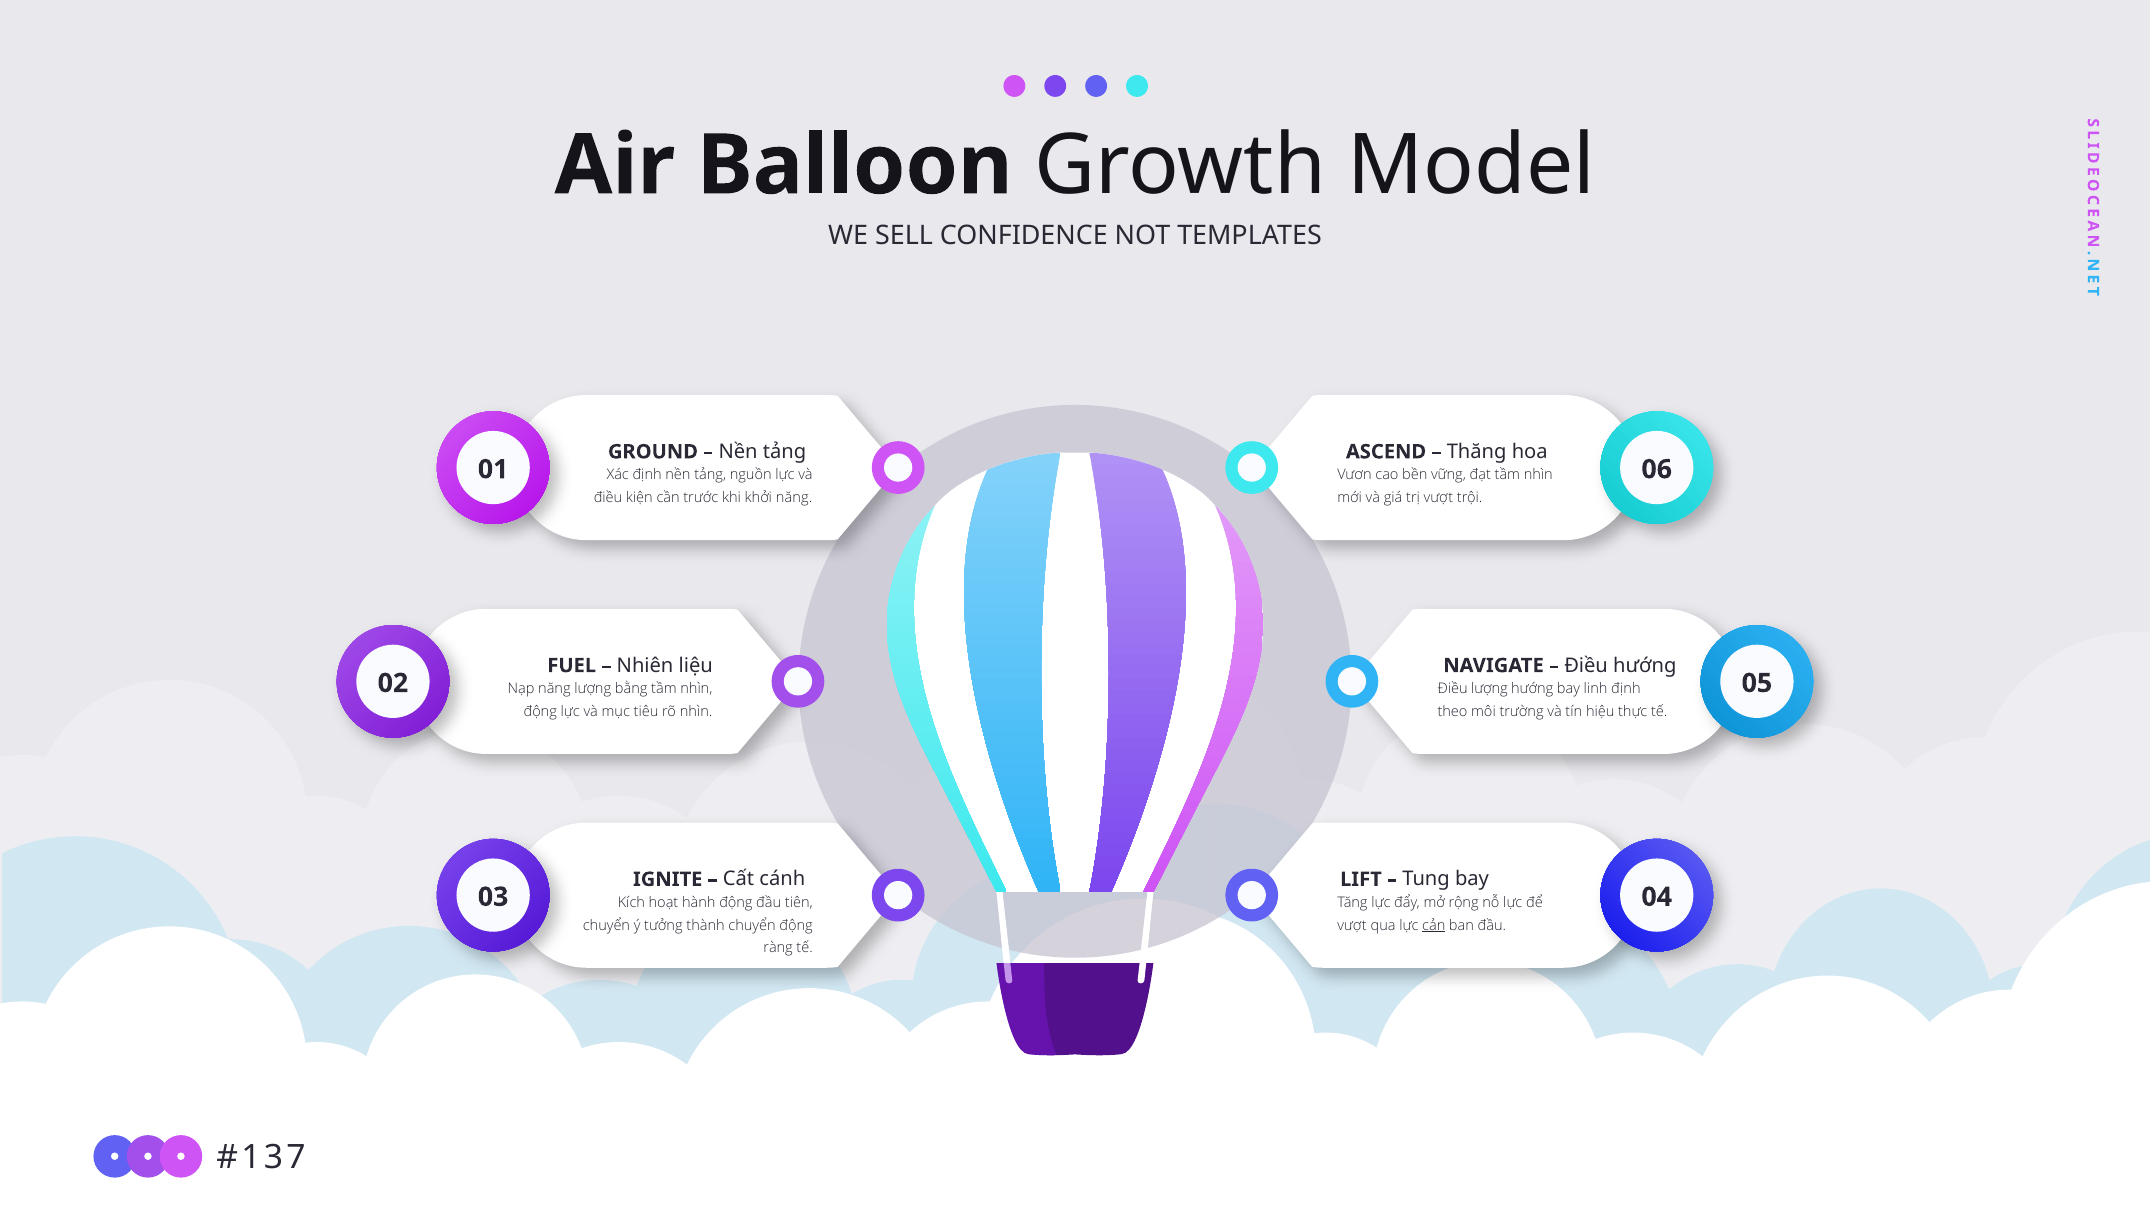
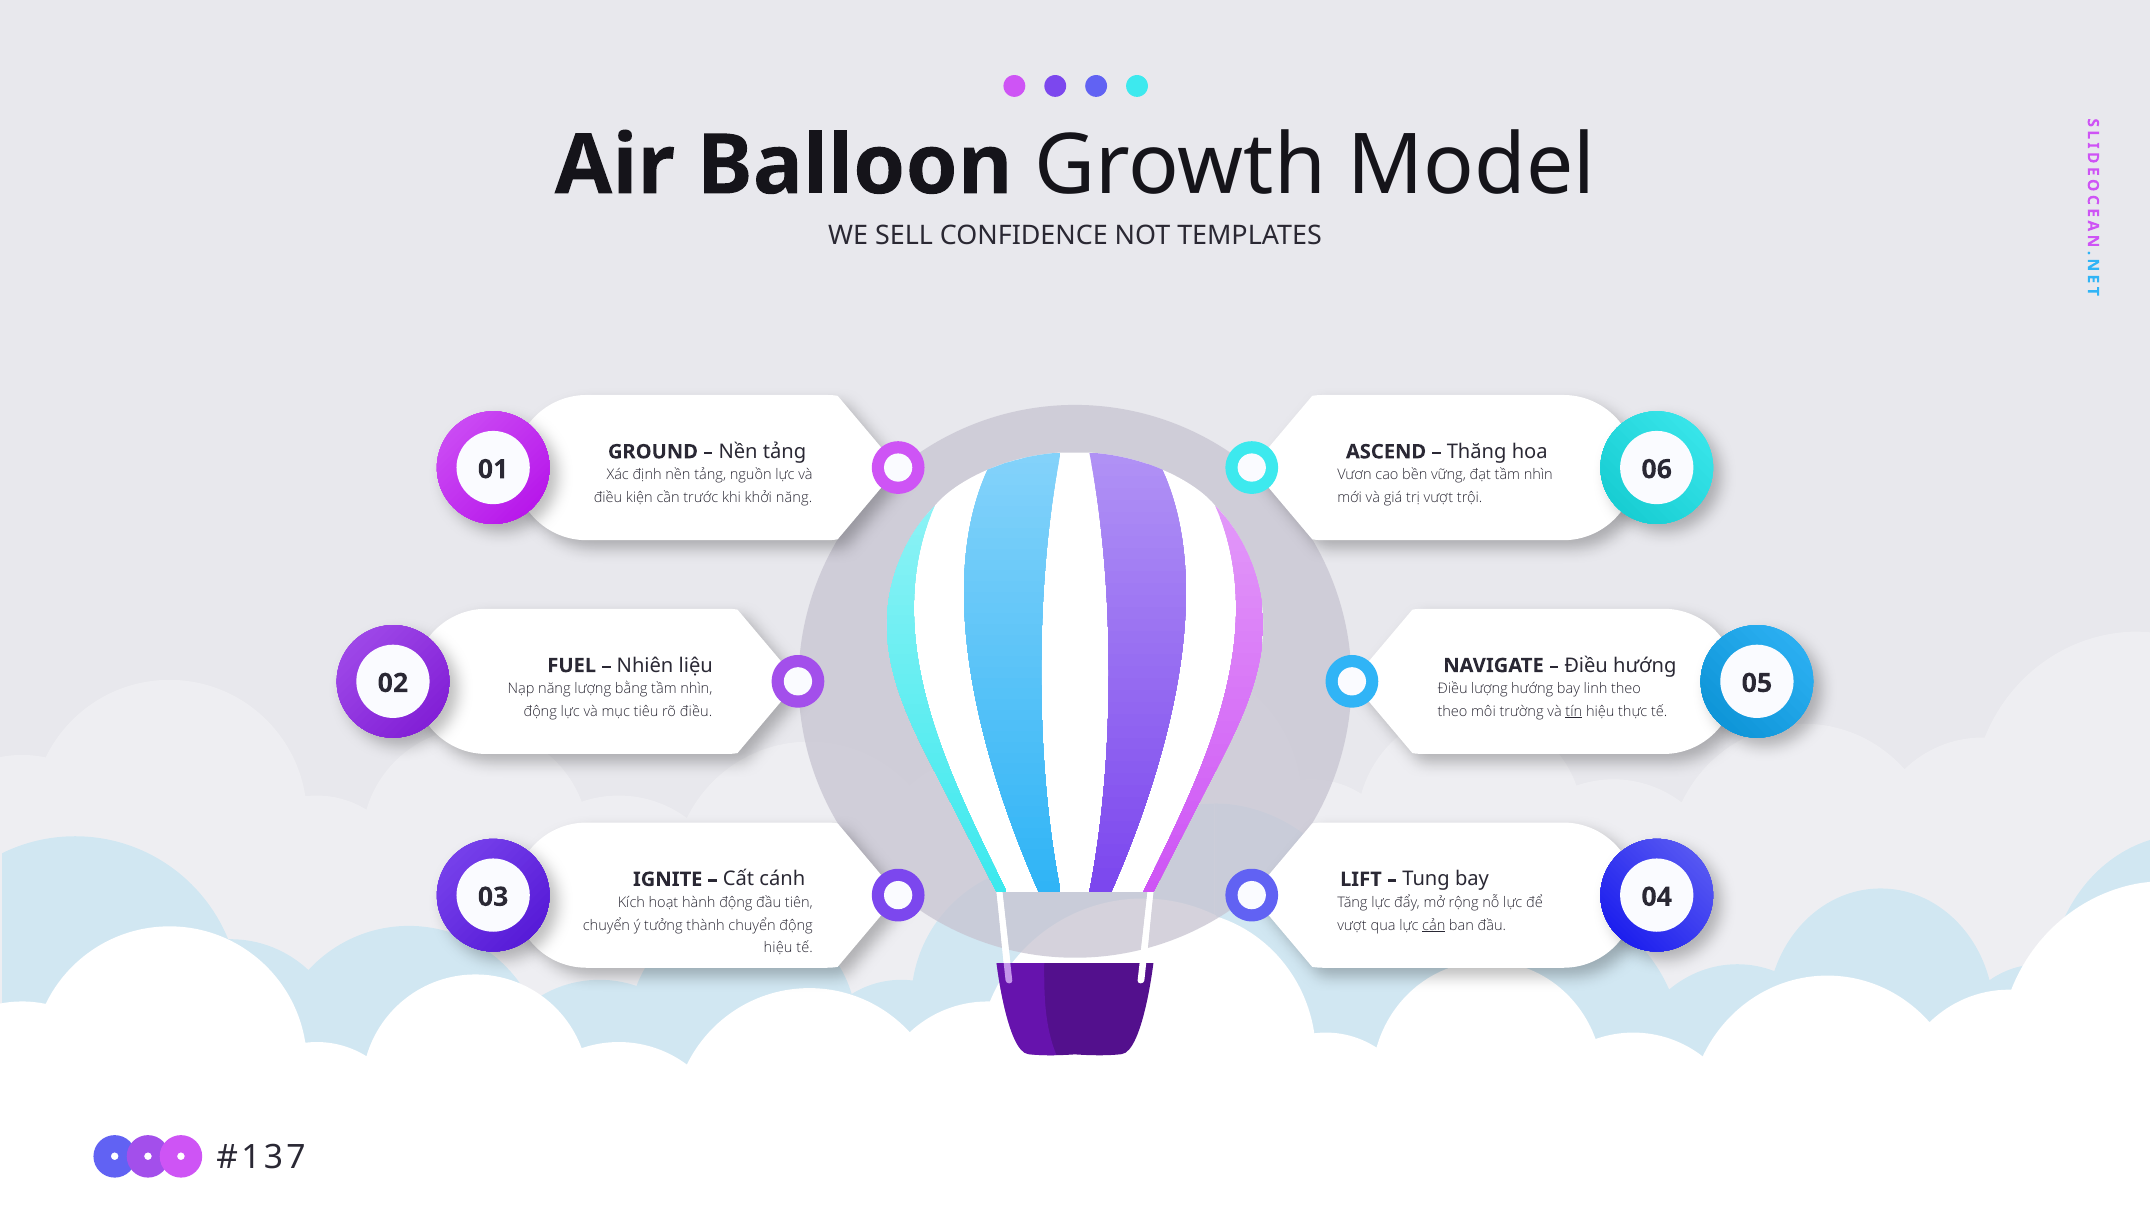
linh định: định -> theo
rõ nhìn: nhìn -> điều
tín underline: none -> present
ràng at (778, 948): ràng -> hiệu
